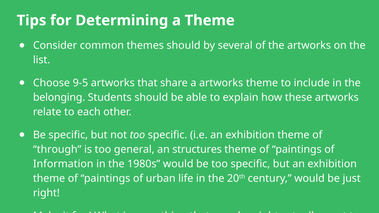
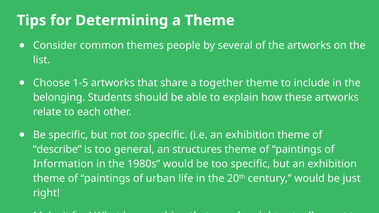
themes should: should -> people
9-5: 9-5 -> 1-5
a artworks: artworks -> together
through: through -> describe
